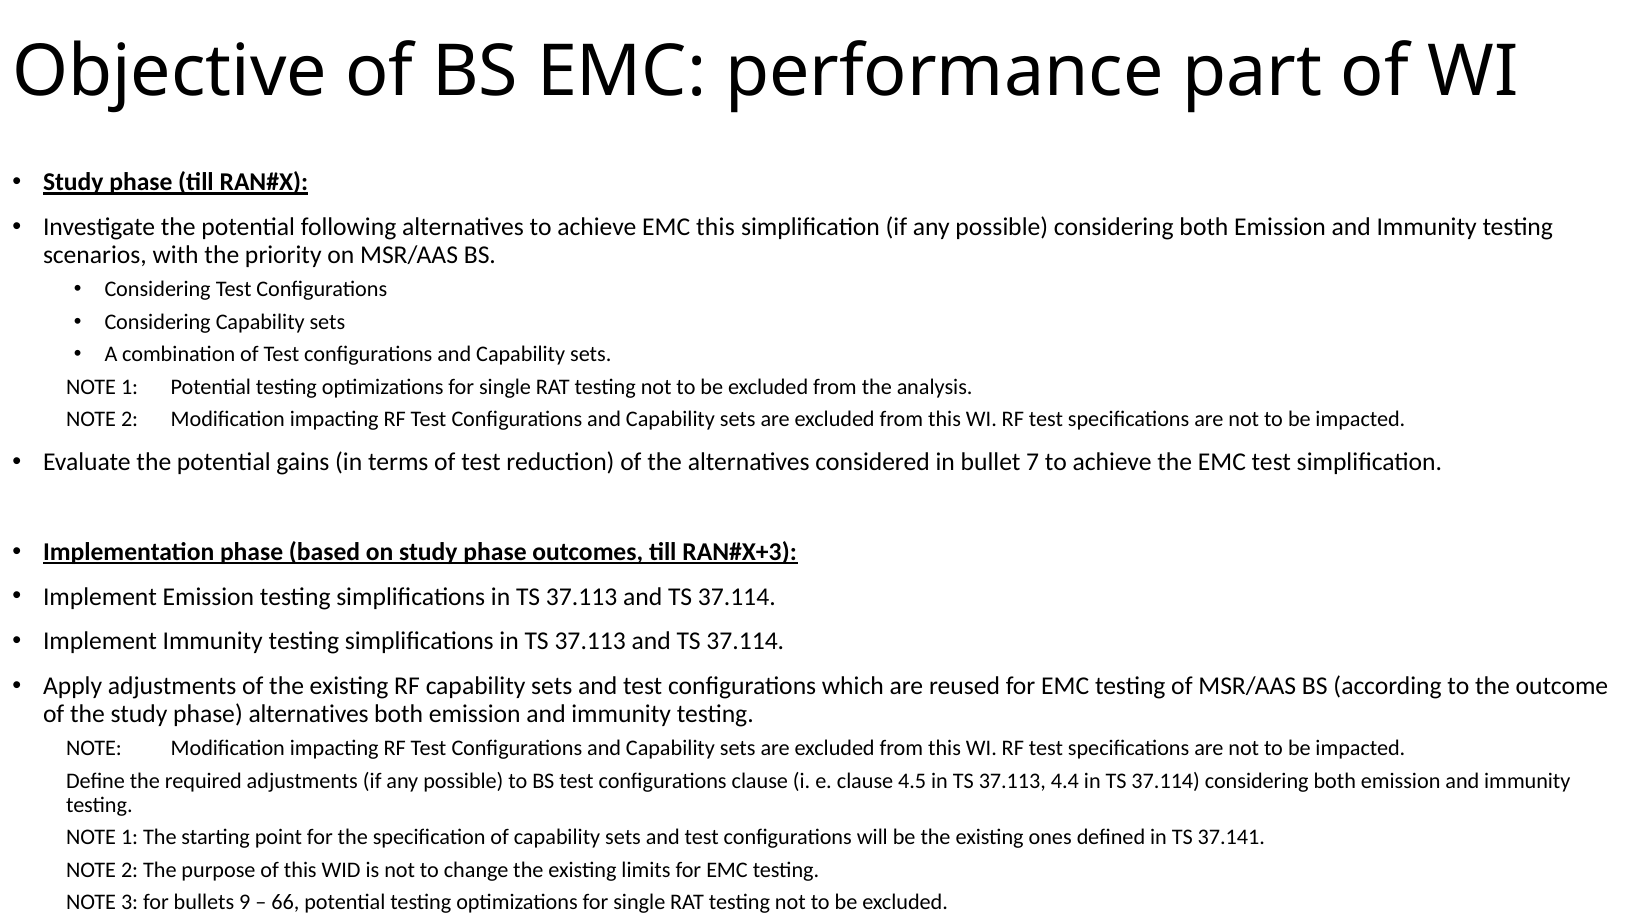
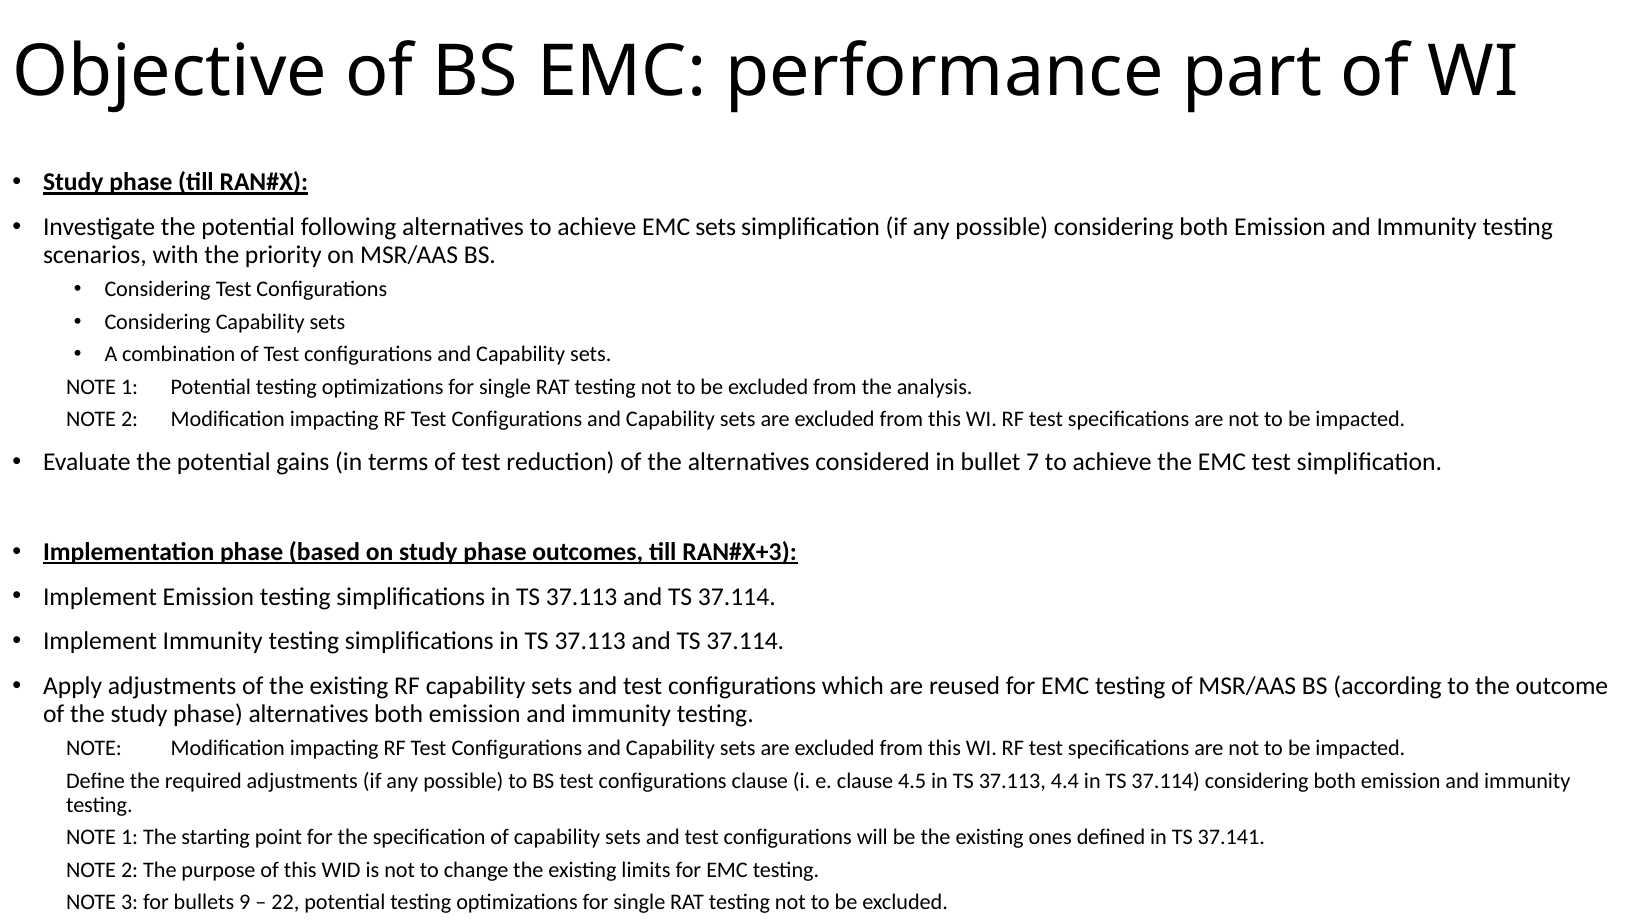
EMC this: this -> sets
66: 66 -> 22
